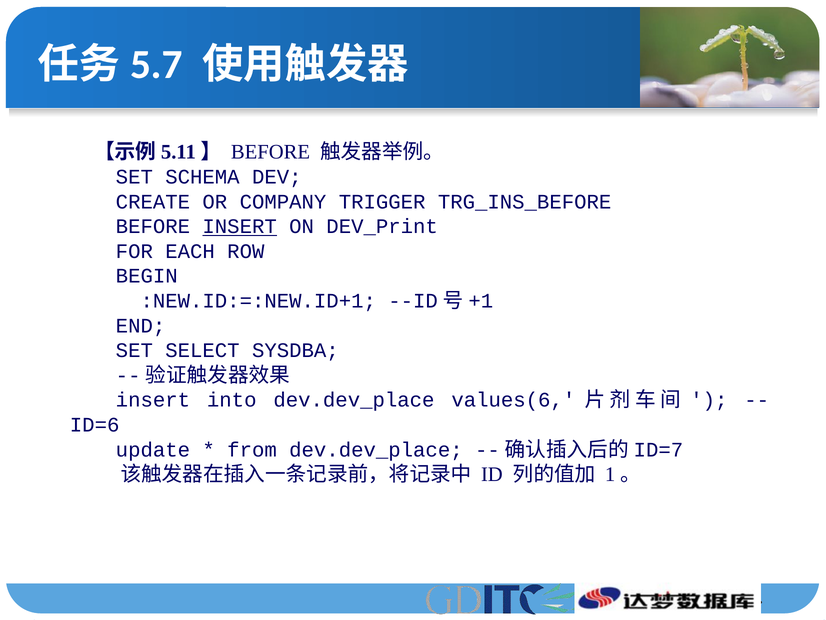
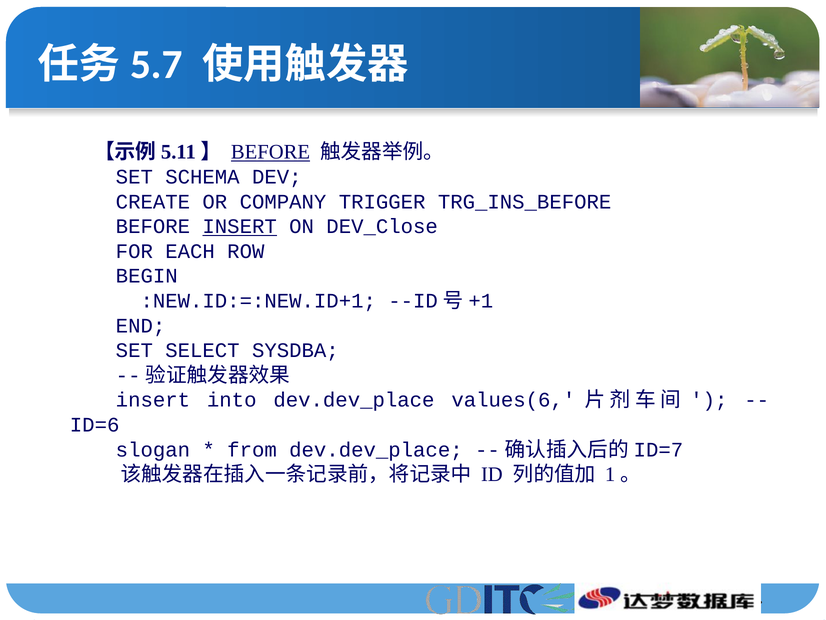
BEFORE at (271, 152) underline: none -> present
DEV_Print: DEV_Print -> DEV_Close
update: update -> slogan
